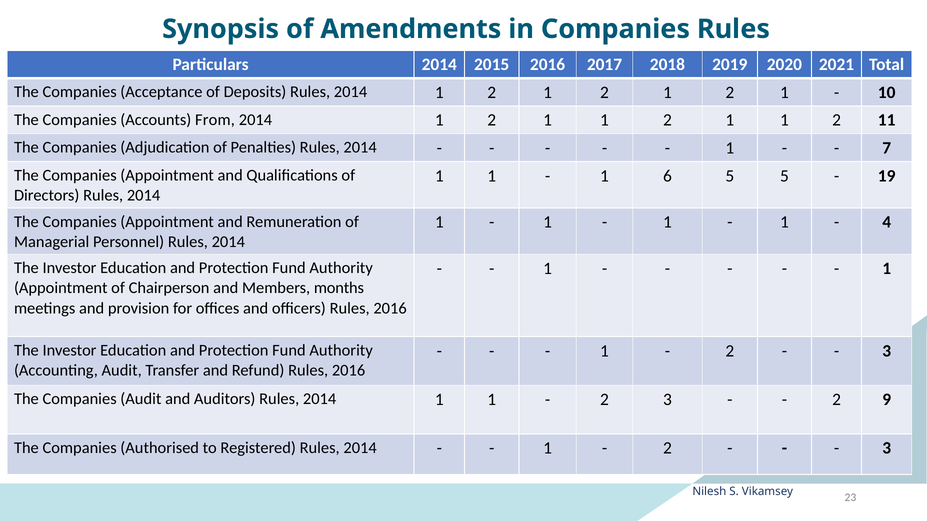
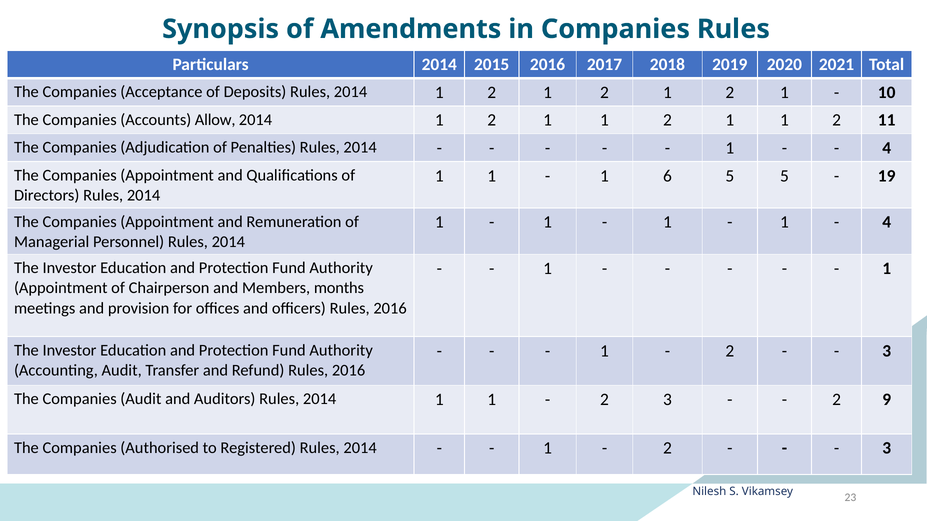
From: From -> Allow
7 at (887, 148): 7 -> 4
